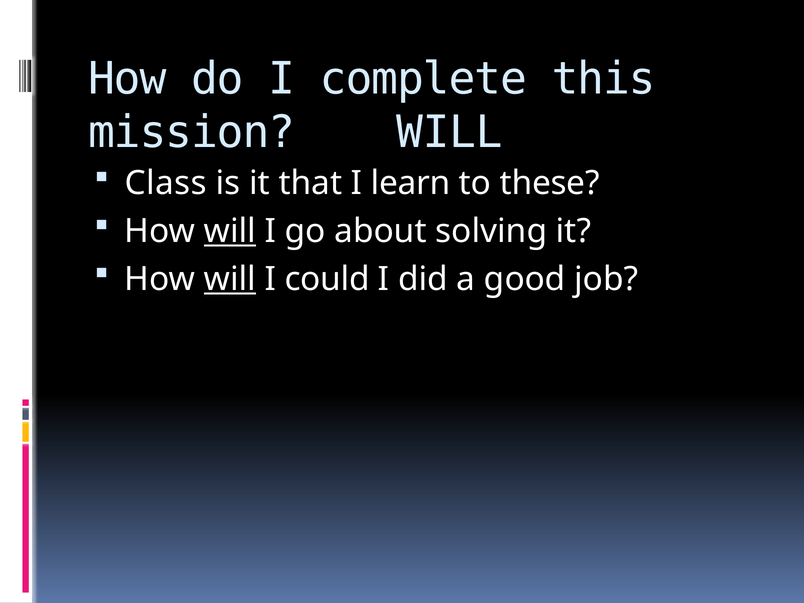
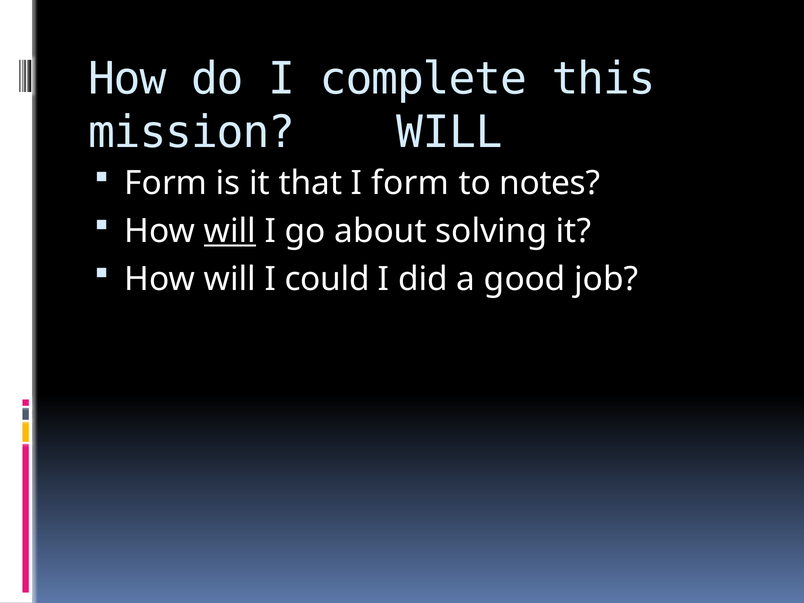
Class at (166, 183): Class -> Form
I learn: learn -> form
these: these -> notes
will at (230, 279) underline: present -> none
